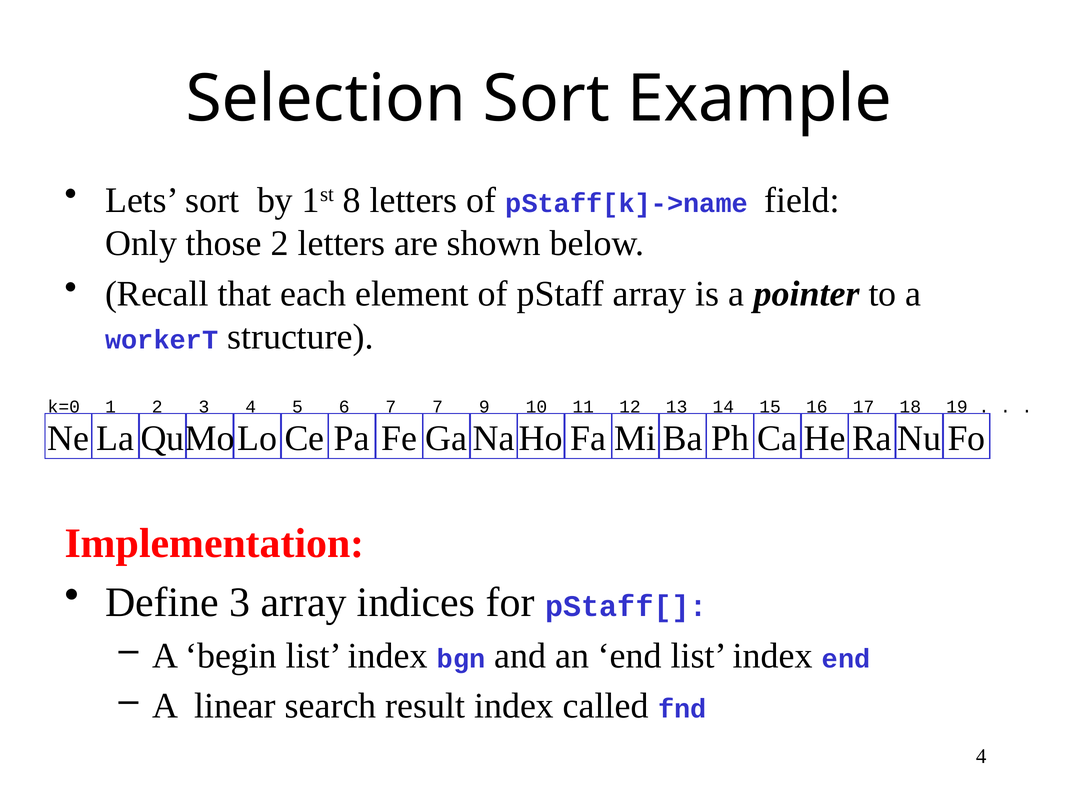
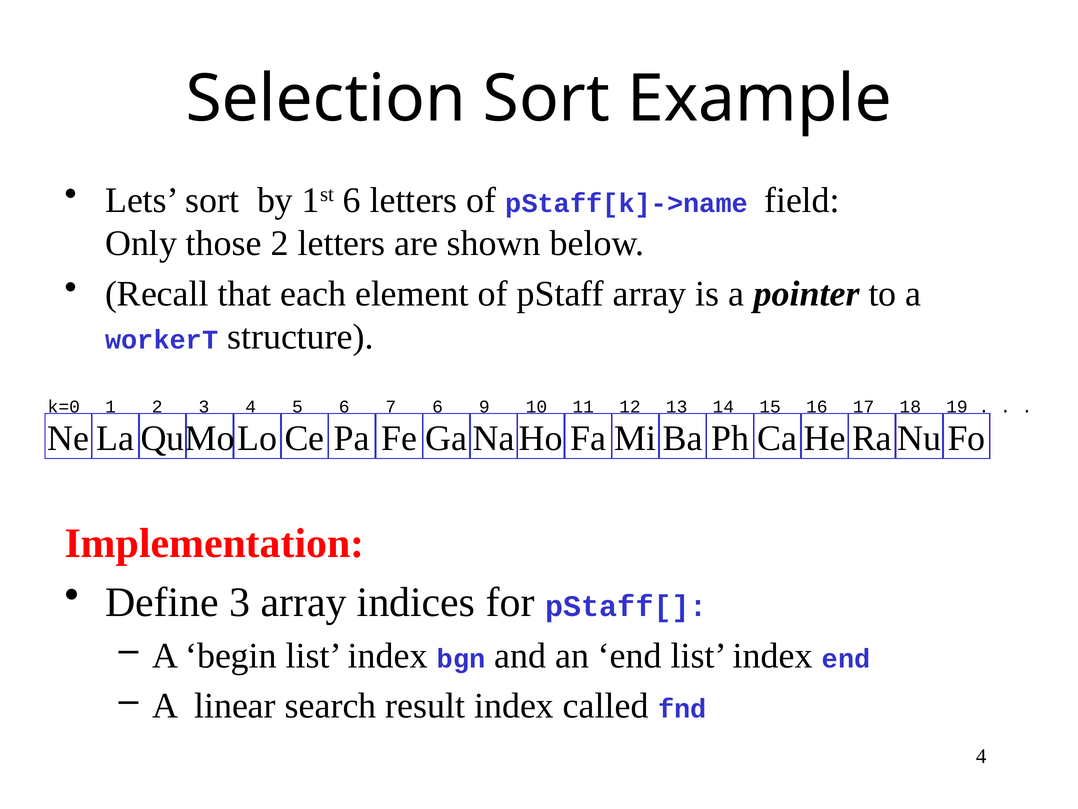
1st 8: 8 -> 6
7 7: 7 -> 6
